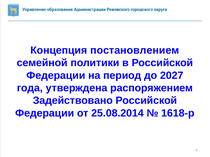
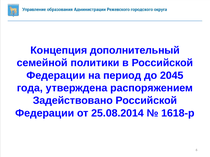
постановлением: постановлением -> дополнительный
2027: 2027 -> 2045
